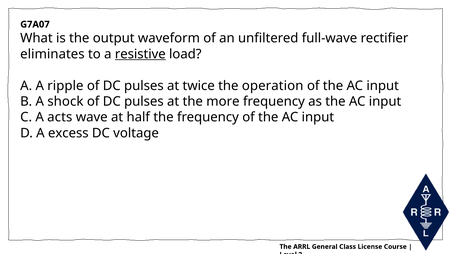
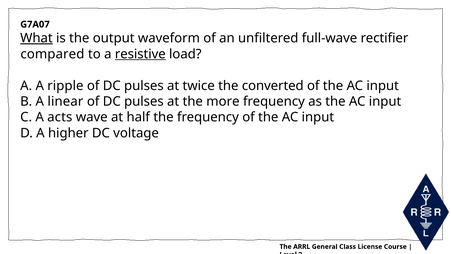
What underline: none -> present
eliminates: eliminates -> compared
operation: operation -> converted
shock: shock -> linear
excess: excess -> higher
